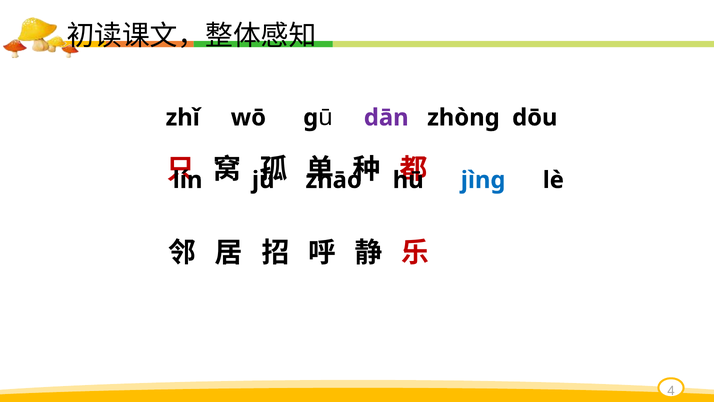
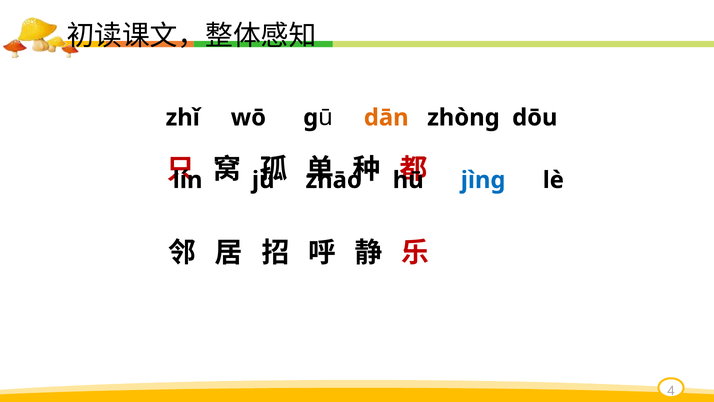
dān colour: purple -> orange
